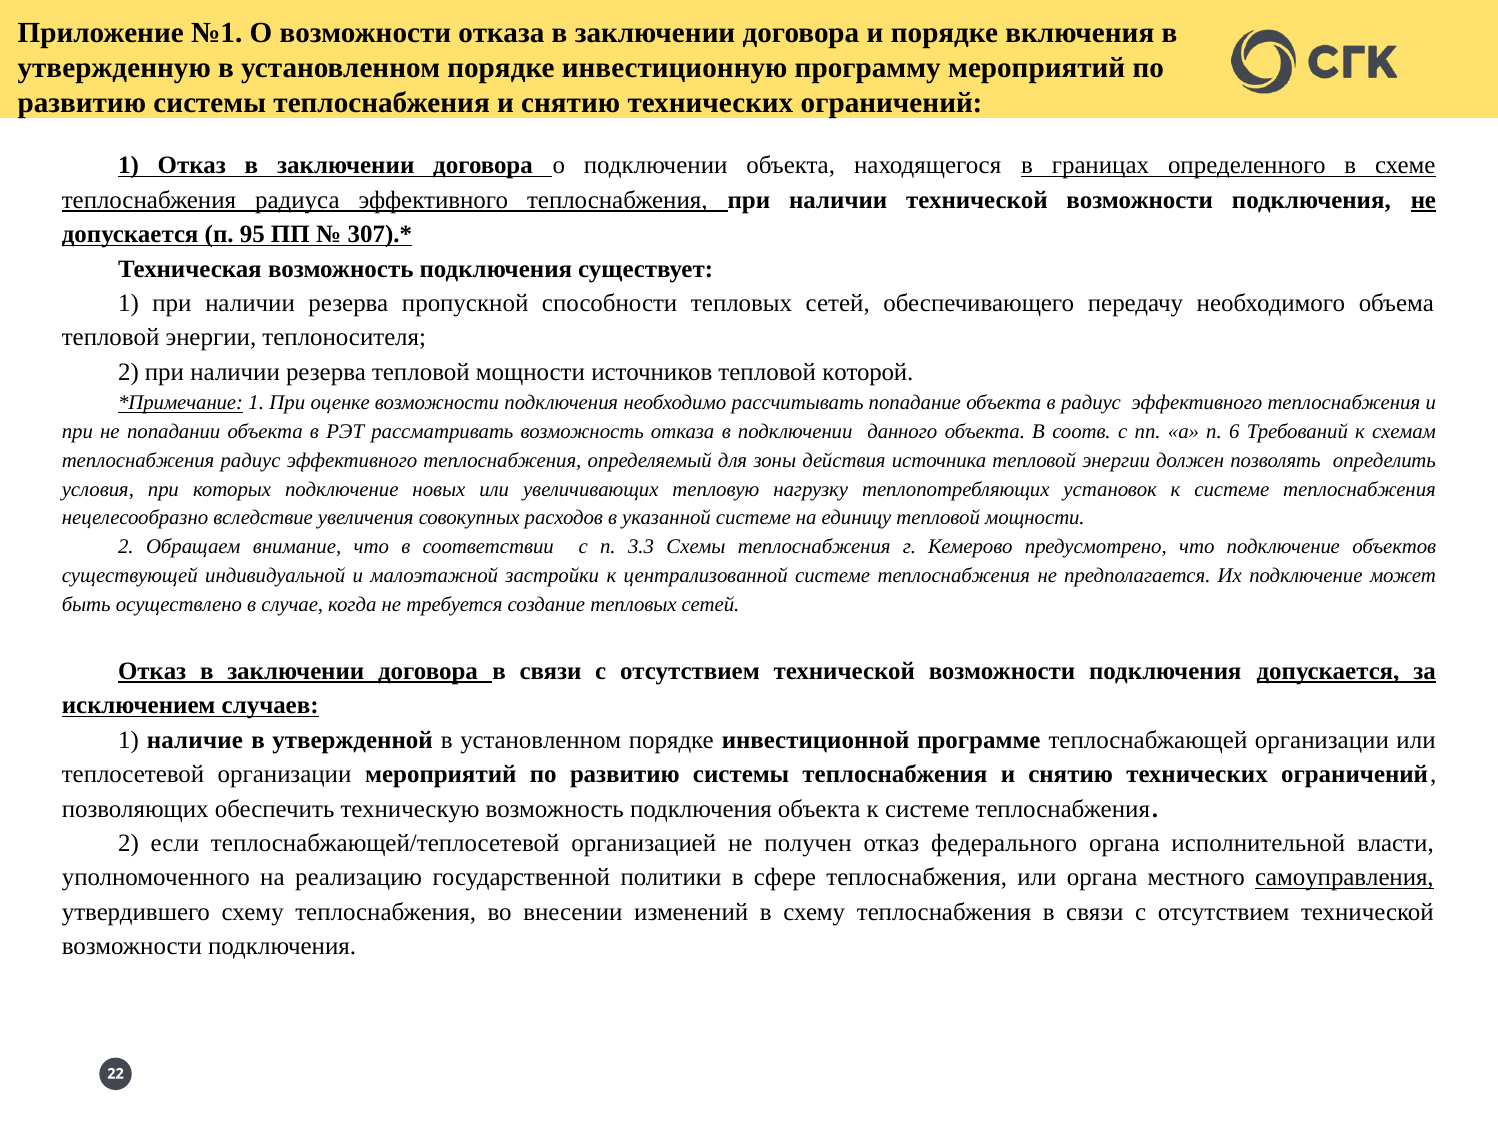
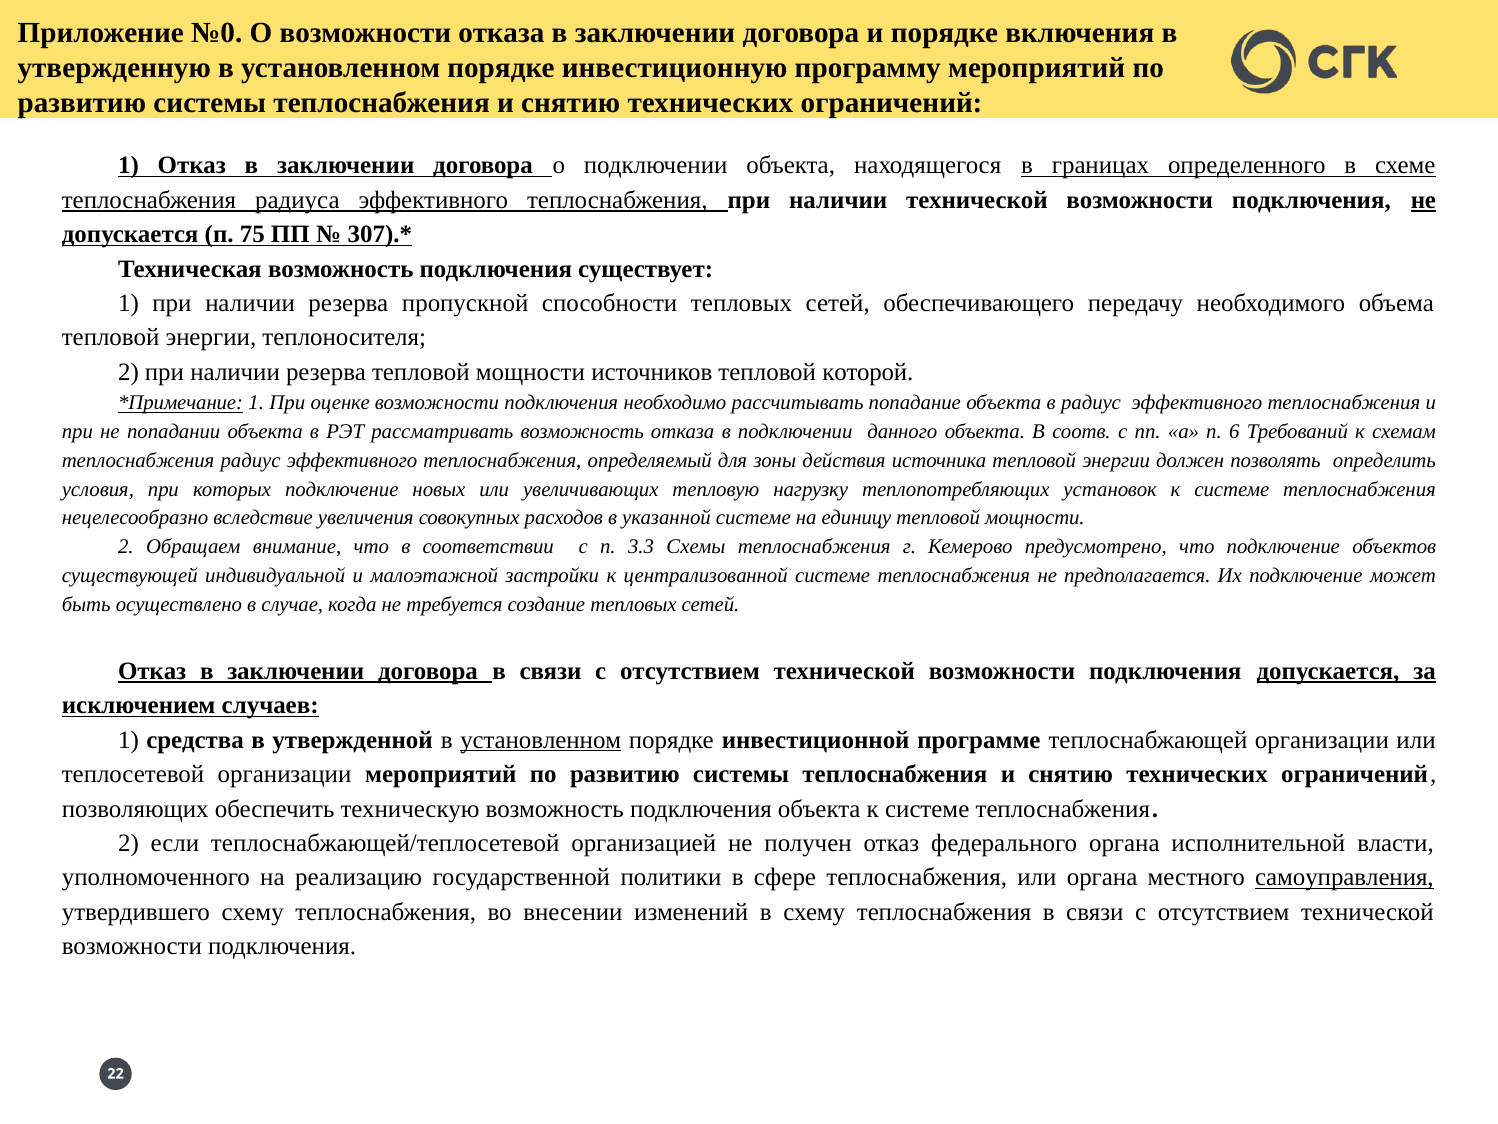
№1: №1 -> №0
95: 95 -> 75
наличие: наличие -> средства
установленном at (541, 740) underline: none -> present
